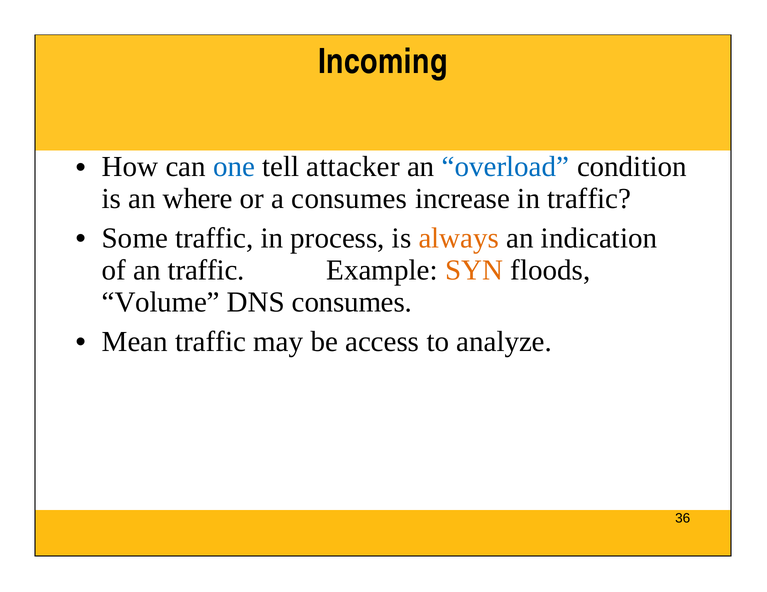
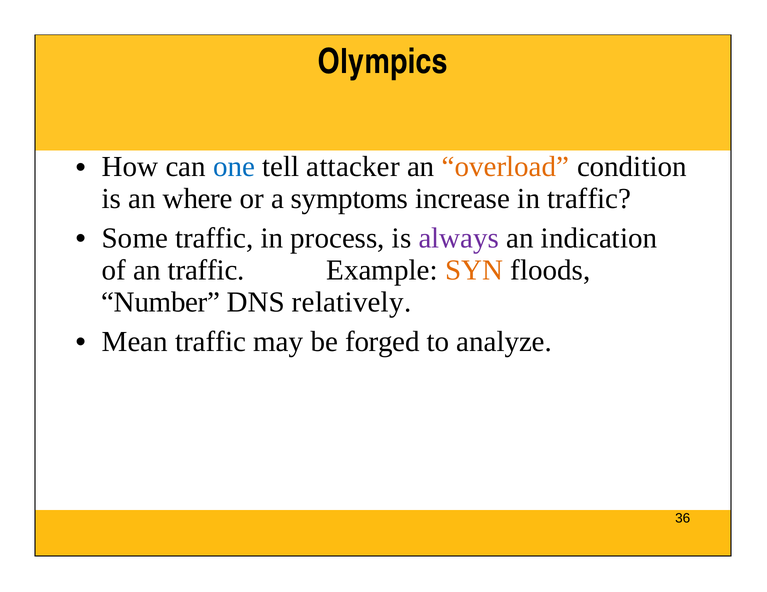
Incoming: Incoming -> Olympics
overload colour: blue -> orange
a consumes: consumes -> symptoms
always colour: orange -> purple
Volume: Volume -> Number
DNS consumes: consumes -> relatively
access: access -> forged
